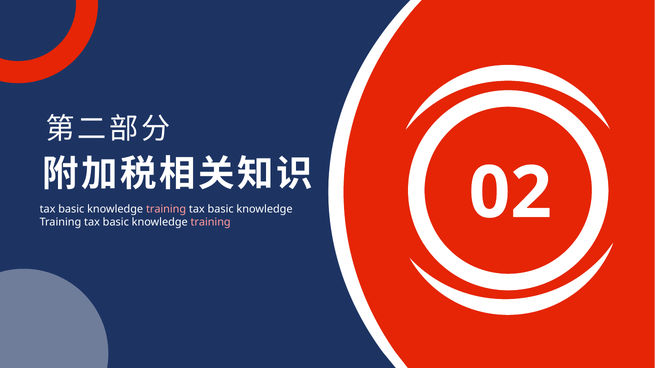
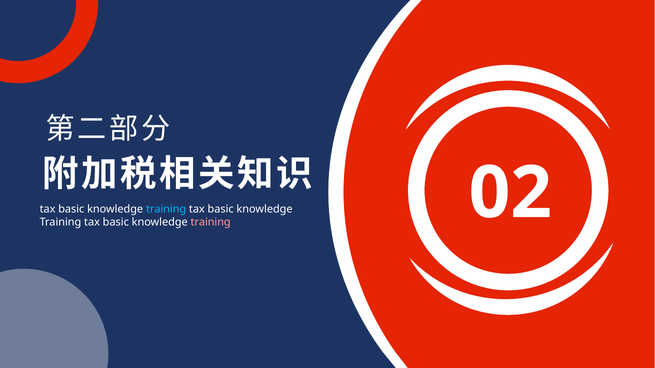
training at (166, 209) colour: pink -> light blue
